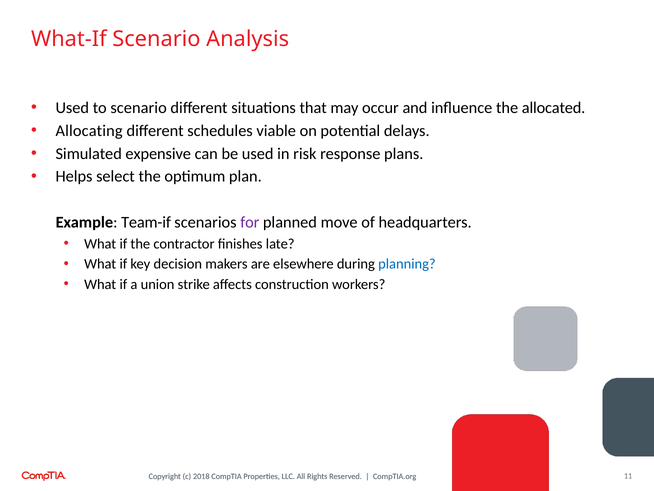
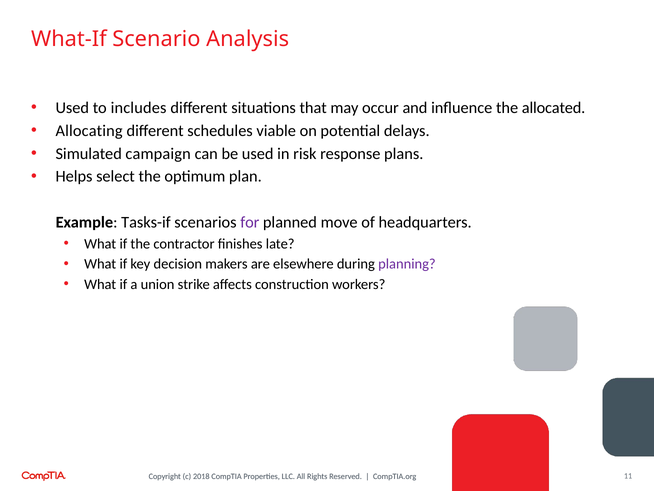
to scenario: scenario -> includes
expensive: expensive -> campaign
Team-if: Team-if -> Tasks-if
planning colour: blue -> purple
